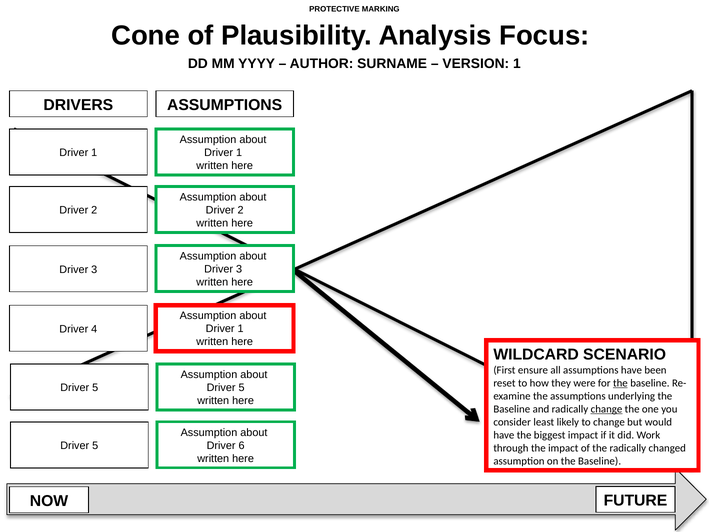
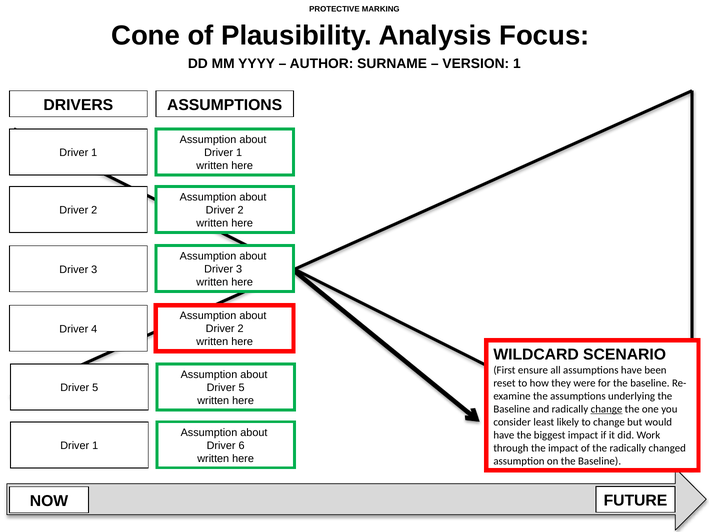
1 at (241, 329): 1 -> 2
the at (620, 383) underline: present -> none
5 at (95, 445): 5 -> 1
